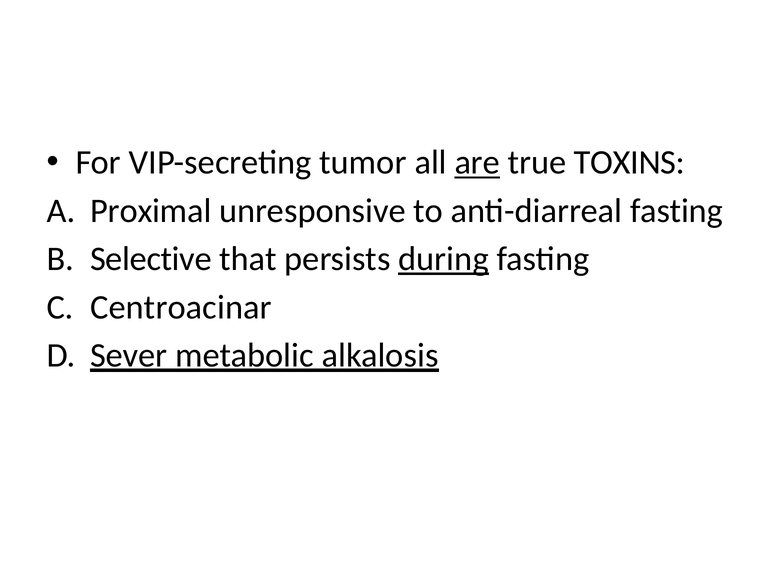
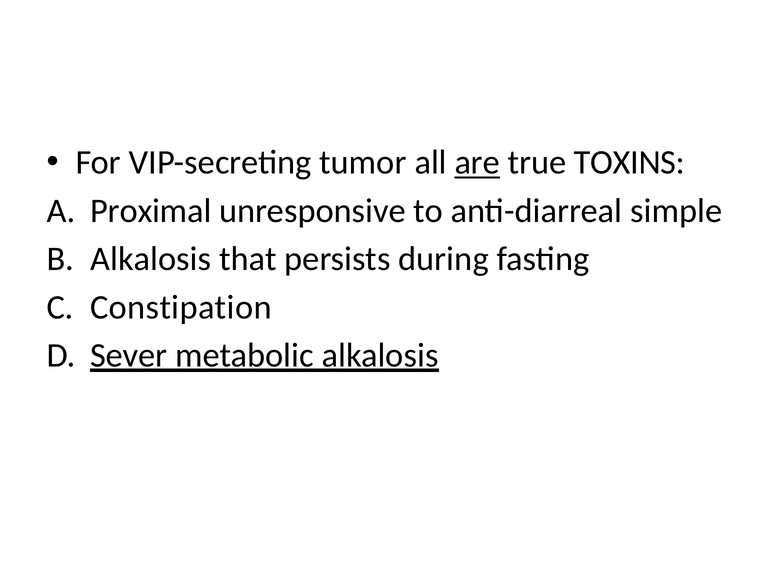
anti-diarreal fasting: fasting -> simple
Selective at (151, 259): Selective -> Alkalosis
during underline: present -> none
Centroacinar: Centroacinar -> Constipation
